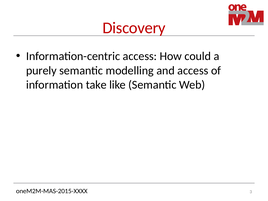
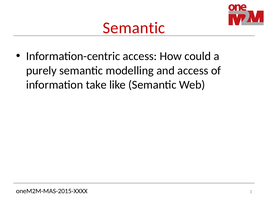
Discovery at (134, 28): Discovery -> Semantic
